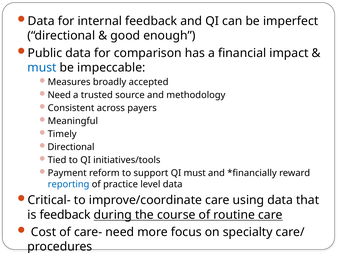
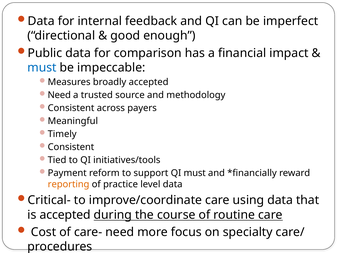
Directional at (71, 147): Directional -> Consistent
reporting colour: blue -> orange
is feedback: feedback -> accepted
